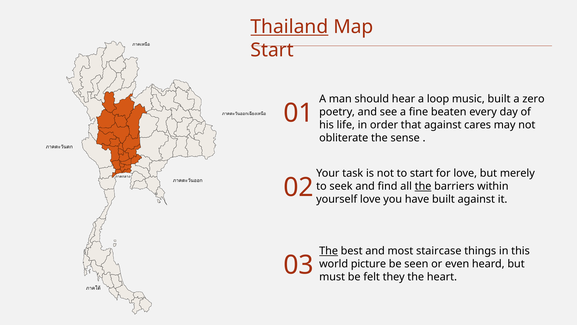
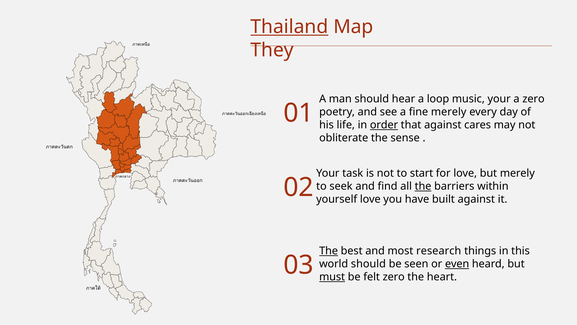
Start at (272, 50): Start -> They
music built: built -> your
fine beaten: beaten -> merely
order underline: none -> present
staircase: staircase -> research
world picture: picture -> should
even underline: none -> present
must underline: none -> present
felt they: they -> zero
